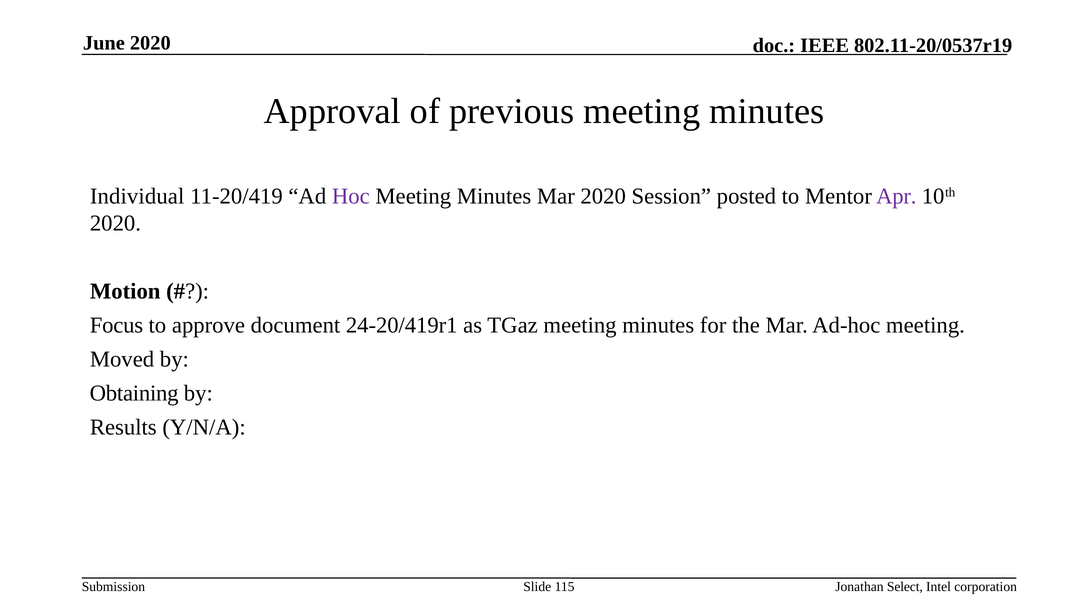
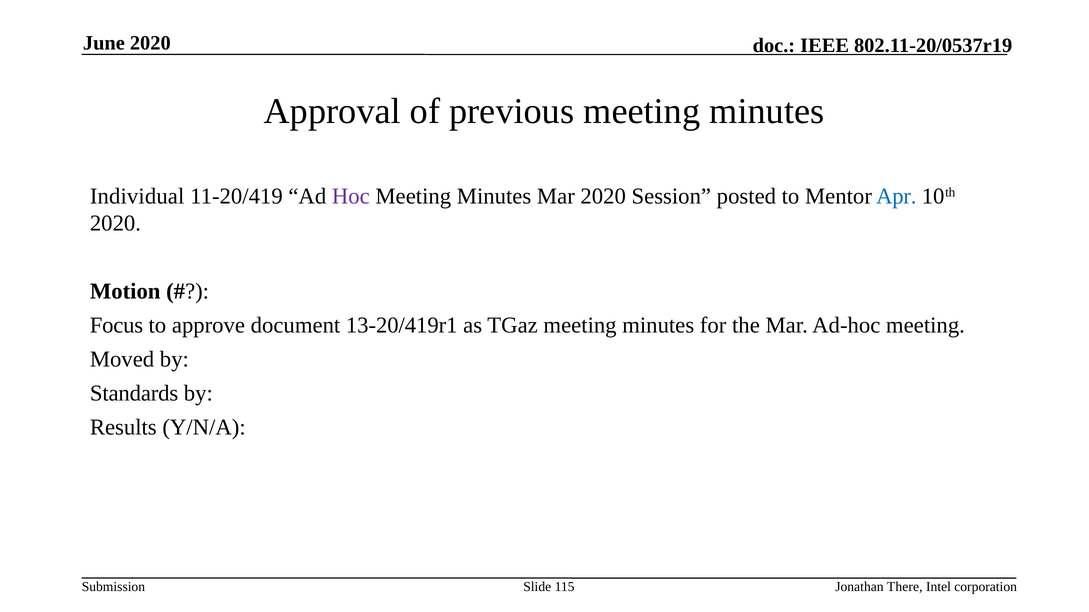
Apr colour: purple -> blue
24-20/419r1: 24-20/419r1 -> 13-20/419r1
Obtaining: Obtaining -> Standards
Select: Select -> There
